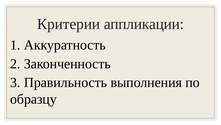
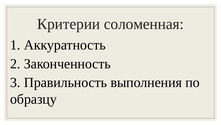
аппликации: аппликации -> соломенная
